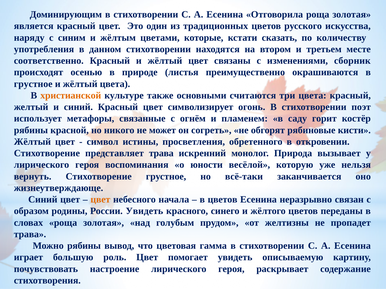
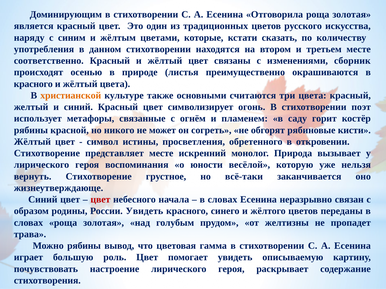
грустное at (33, 84): грустное -> красного
представляет трава: трава -> месте
цвет at (100, 200) colour: orange -> red
цветов at (223, 200): цветов -> словах
